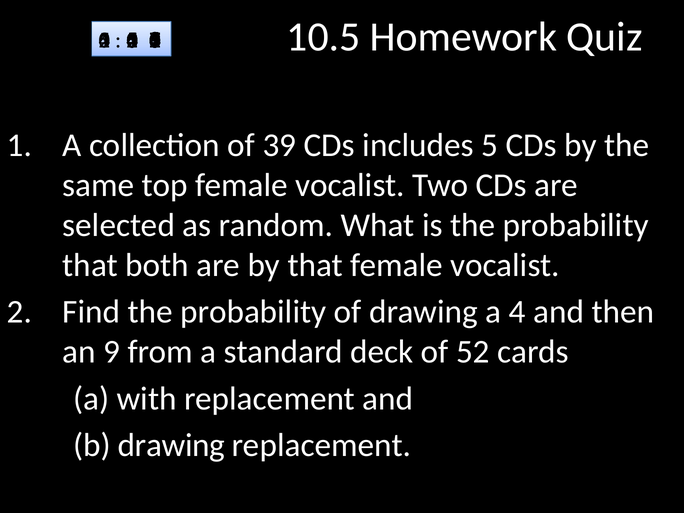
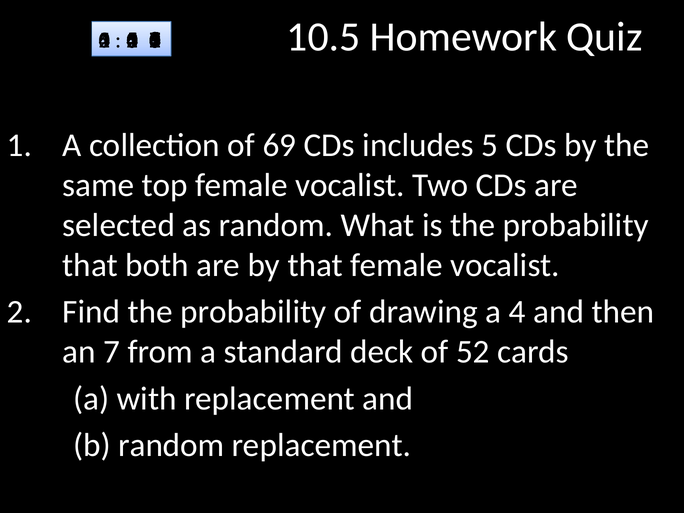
39: 39 -> 69
9: 9 -> 7
b drawing: drawing -> random
